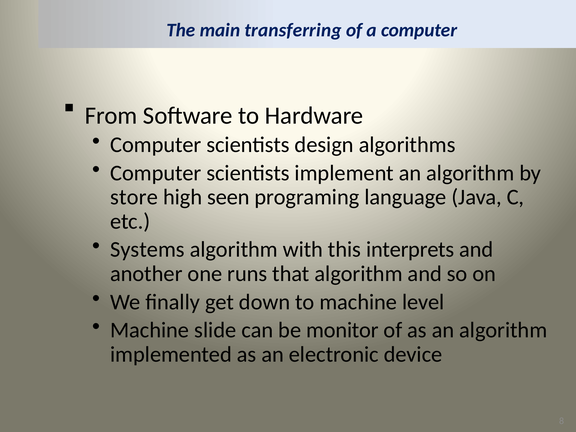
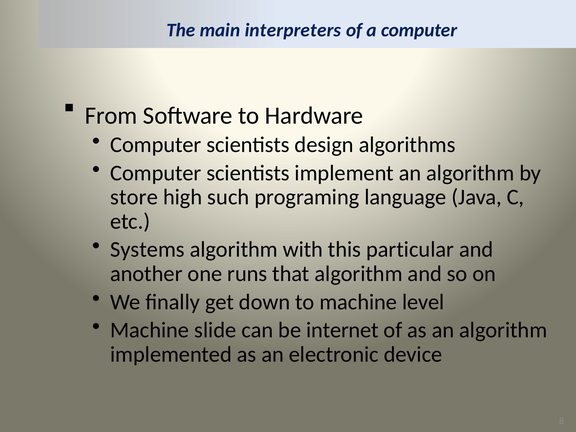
transferring: transferring -> interpreters
seen: seen -> such
interprets: interprets -> particular
monitor: monitor -> internet
